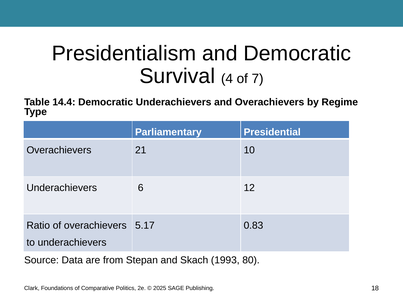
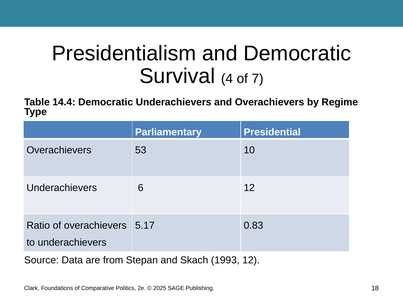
21: 21 -> 53
1993 80: 80 -> 12
